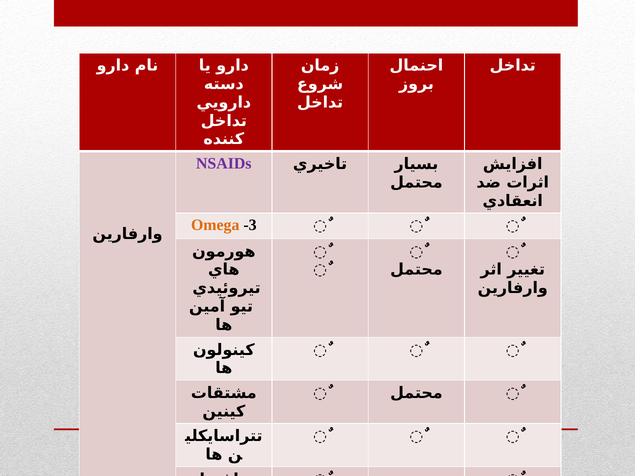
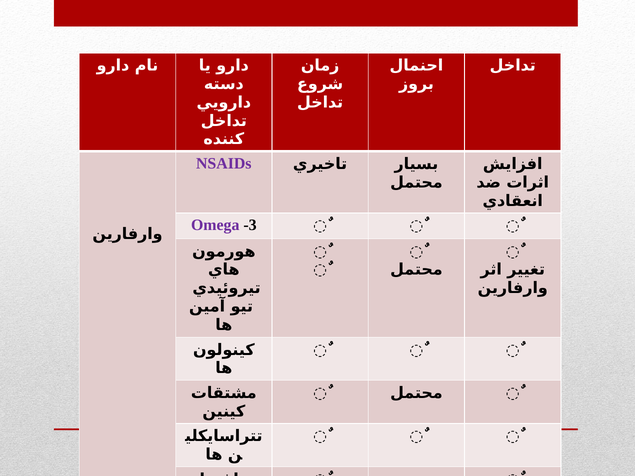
Omega colour: orange -> purple
